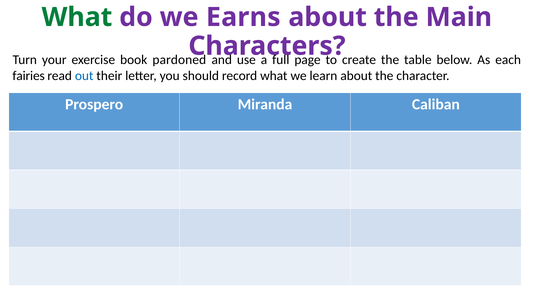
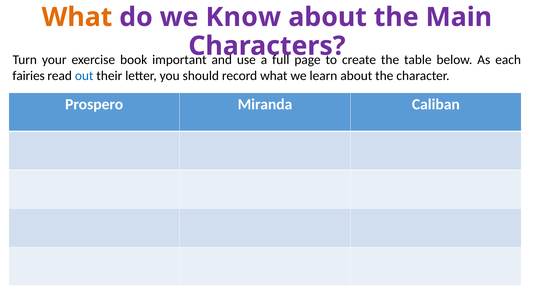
What at (77, 17) colour: green -> orange
Earns: Earns -> Know
pardoned: pardoned -> important
